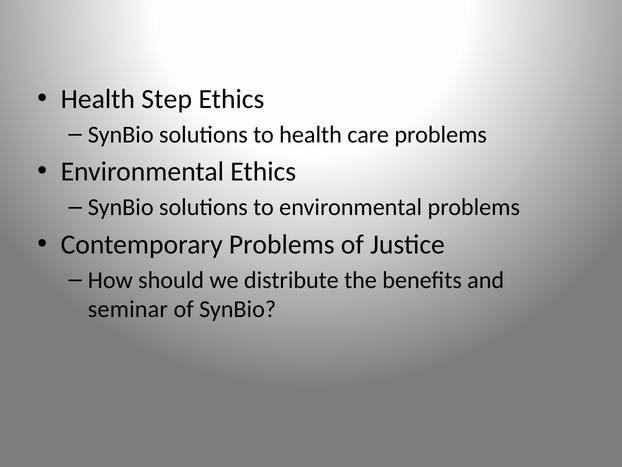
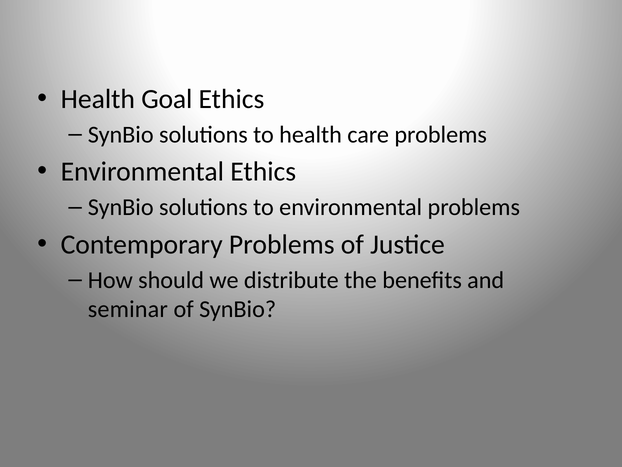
Step: Step -> Goal
